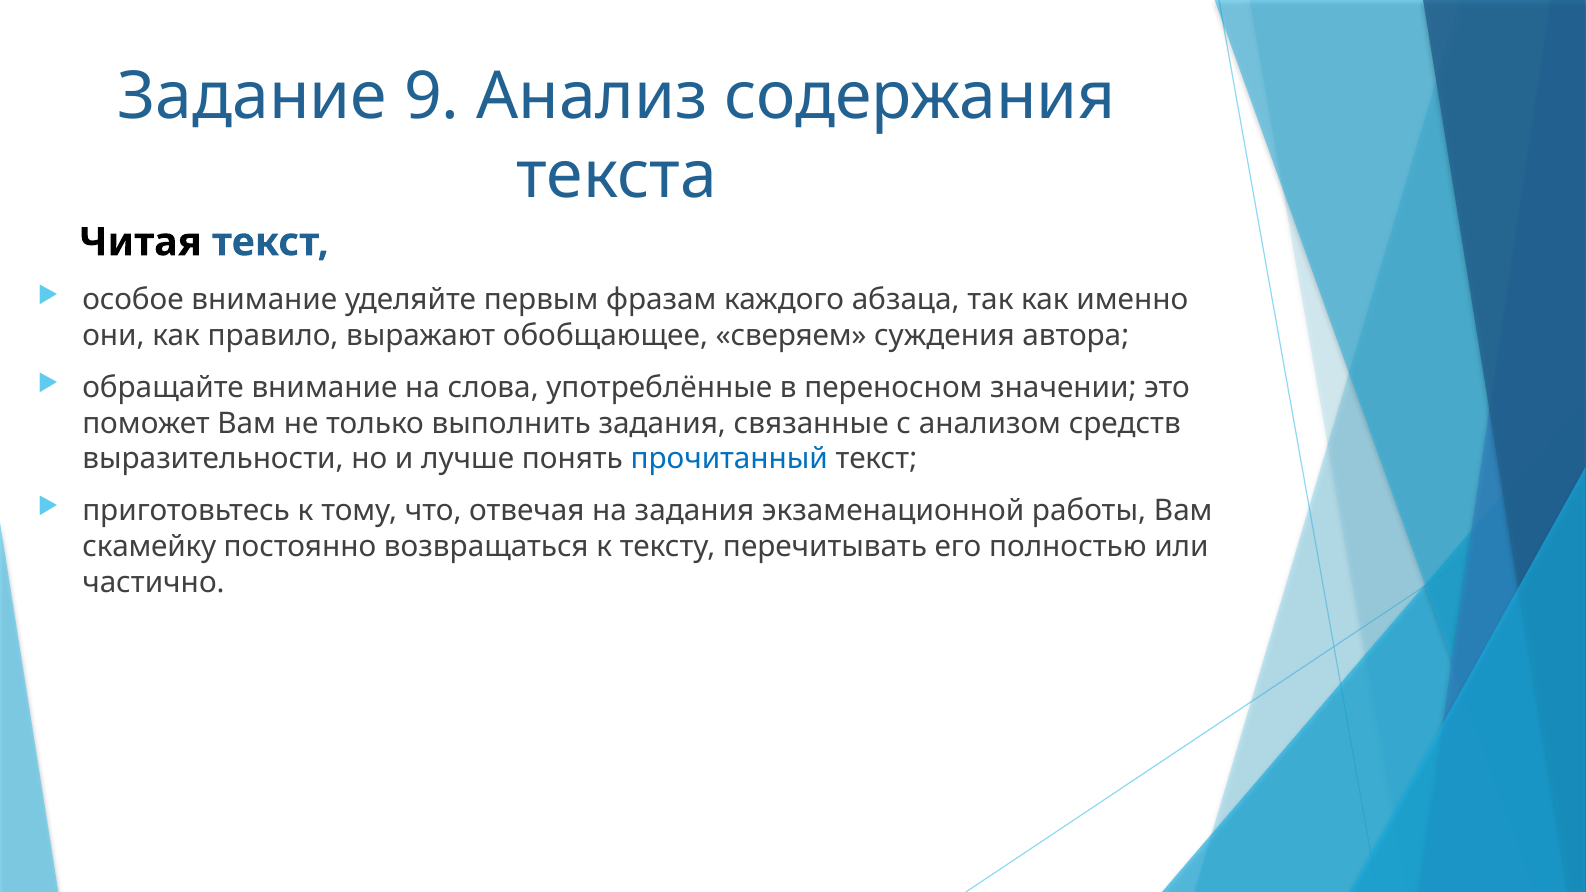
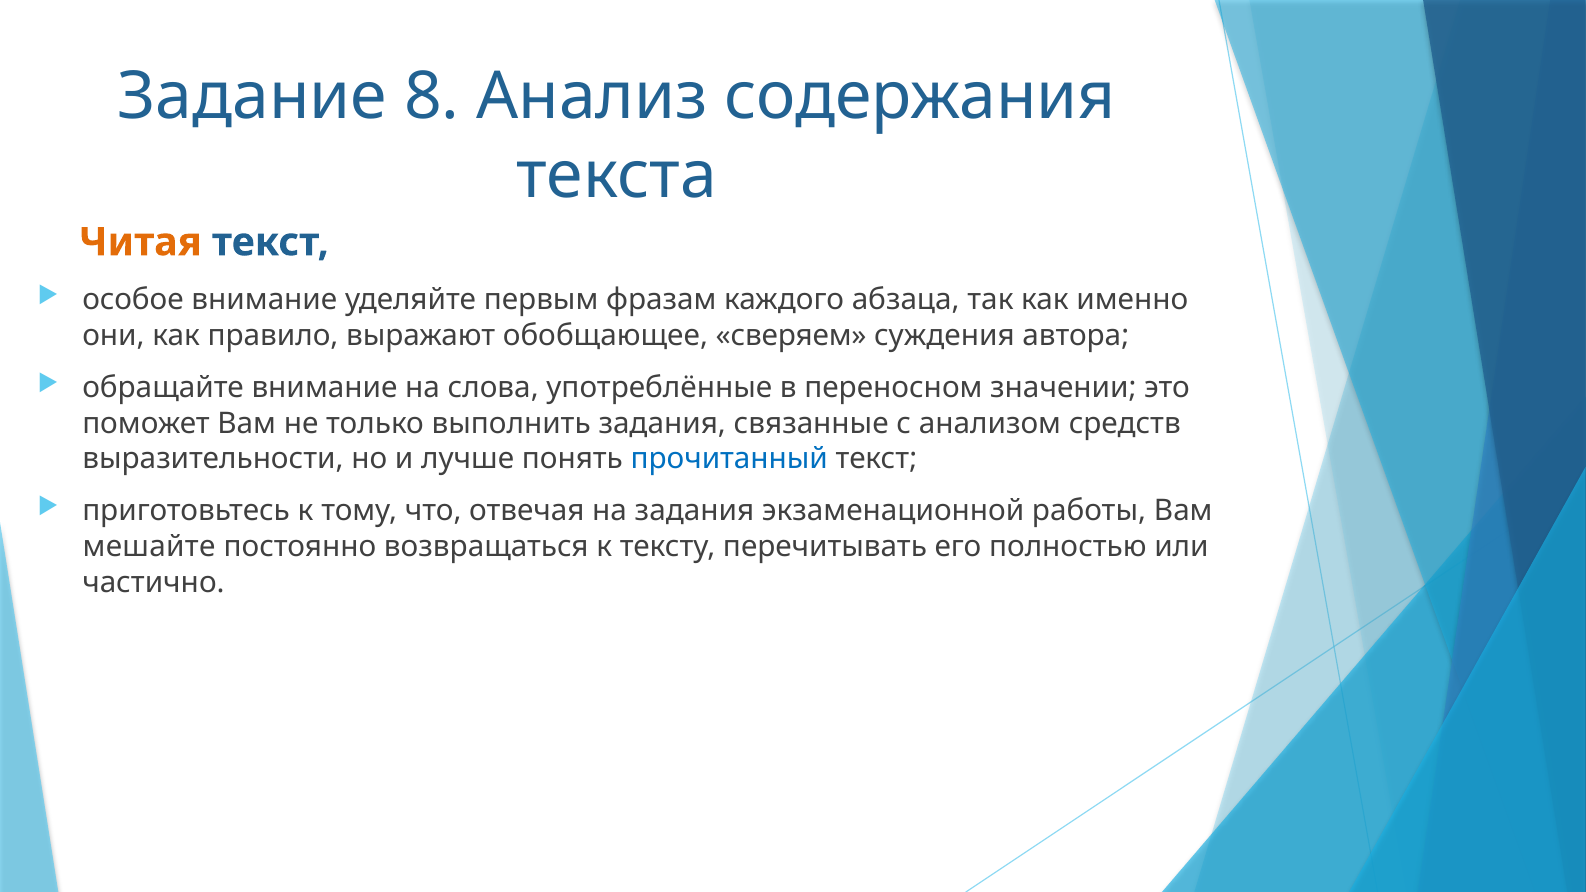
9: 9 -> 8
Читая colour: black -> orange
скамейку: скамейку -> мешайте
